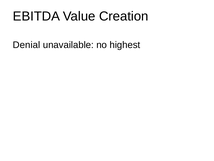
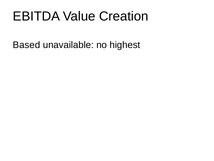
Denial: Denial -> Based
